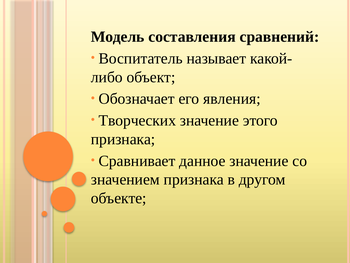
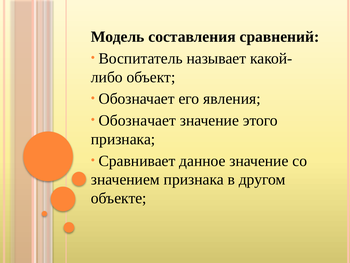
Творческих at (137, 120): Творческих -> Обозначает
